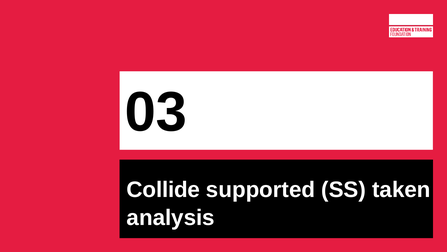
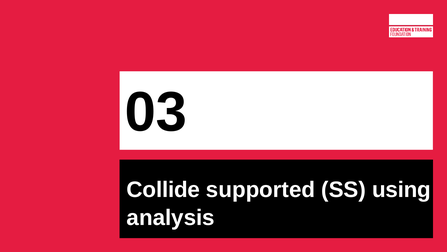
taken: taken -> using
